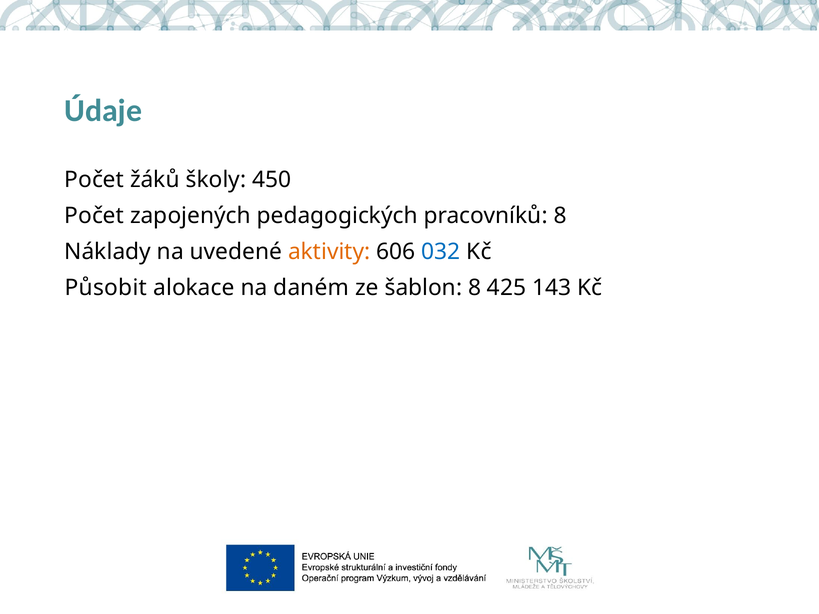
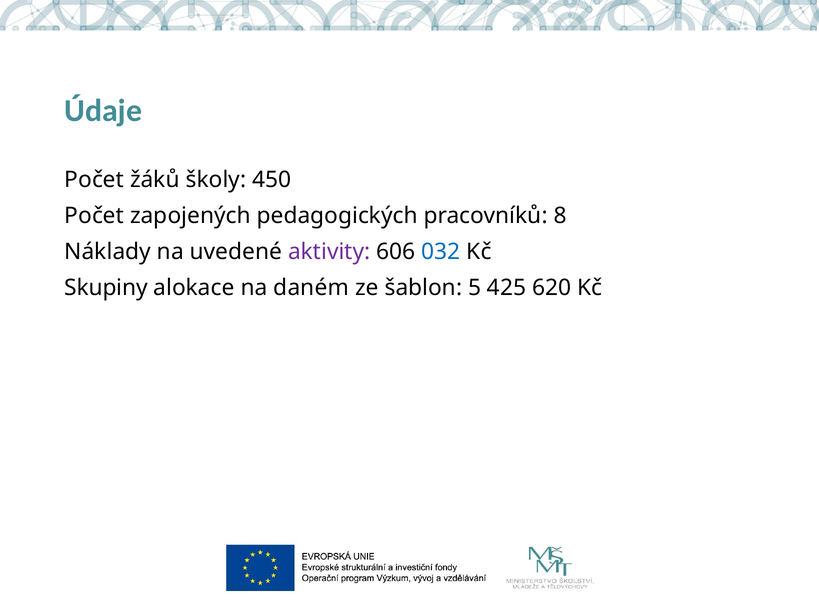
aktivity colour: orange -> purple
Působit: Působit -> Skupiny
šablon 8: 8 -> 5
143: 143 -> 620
